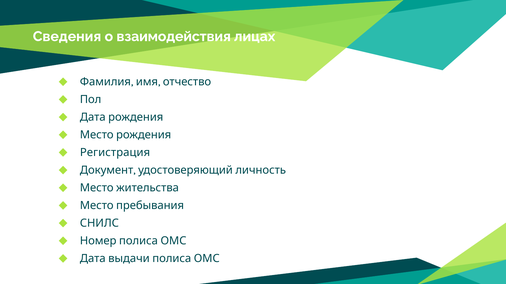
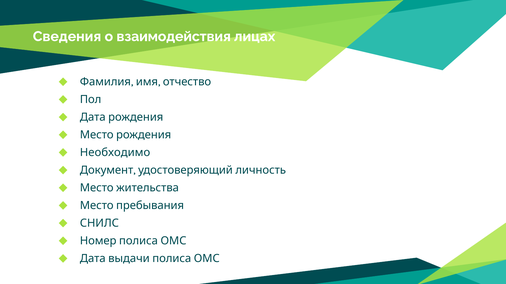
Регистрация: Регистрация -> Необходимо
